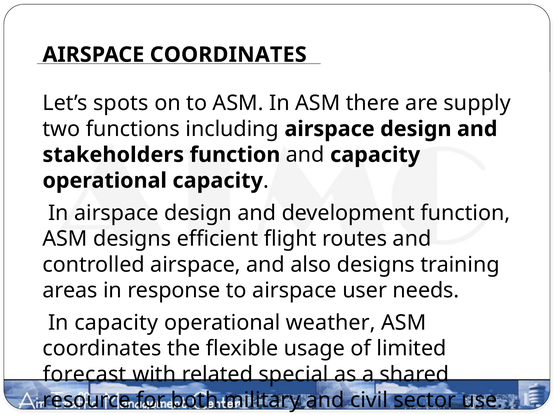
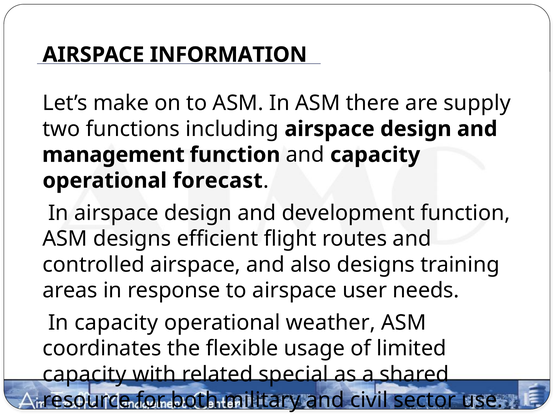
AIRSPACE COORDINATES: COORDINATES -> INFORMATION
spots: spots -> make
stakeholders: stakeholders -> management
operational capacity: capacity -> forecast
forecast at (85, 375): forecast -> capacity
